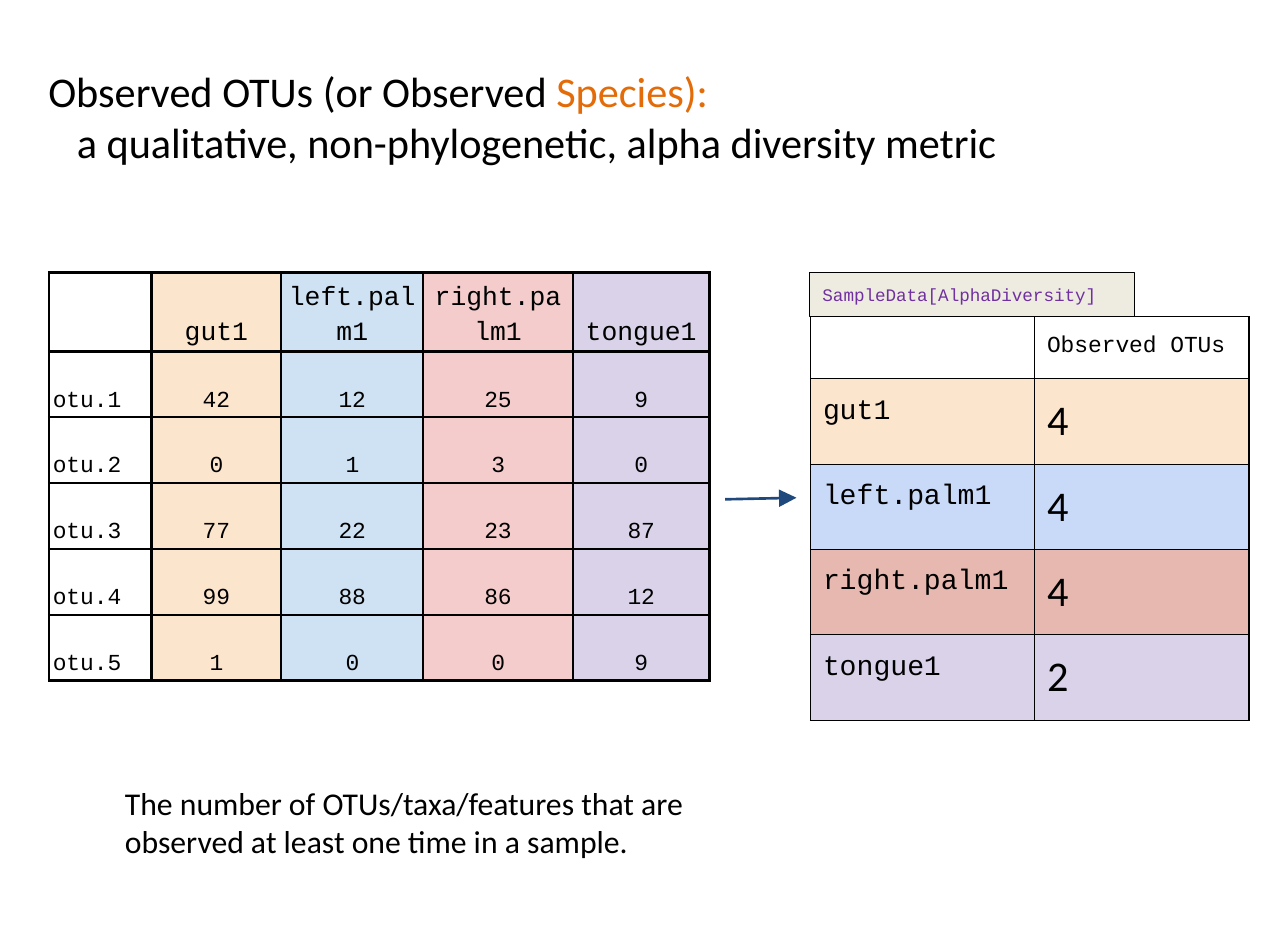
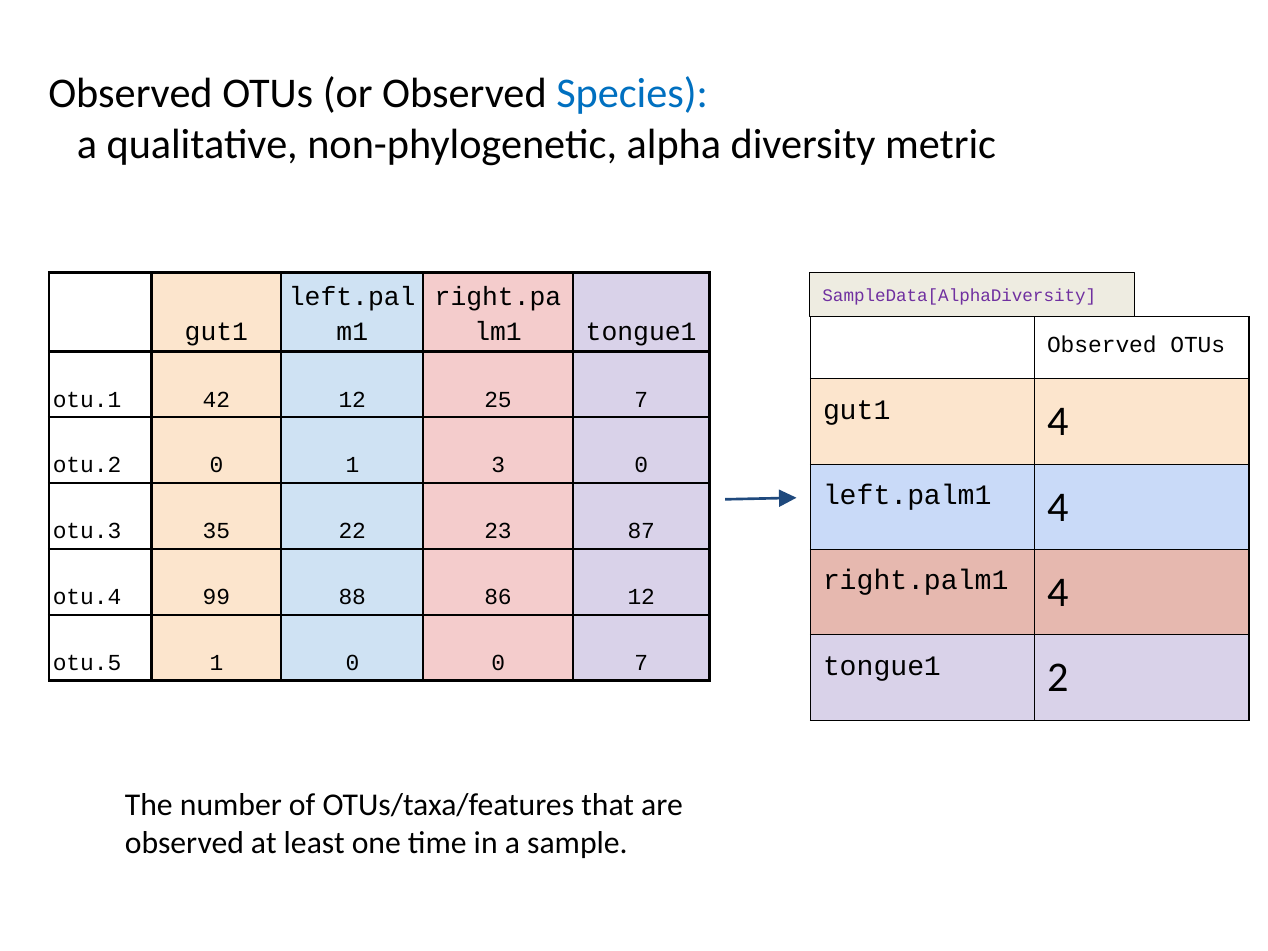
Species colour: orange -> blue
25 9: 9 -> 7
77: 77 -> 35
0 9: 9 -> 7
